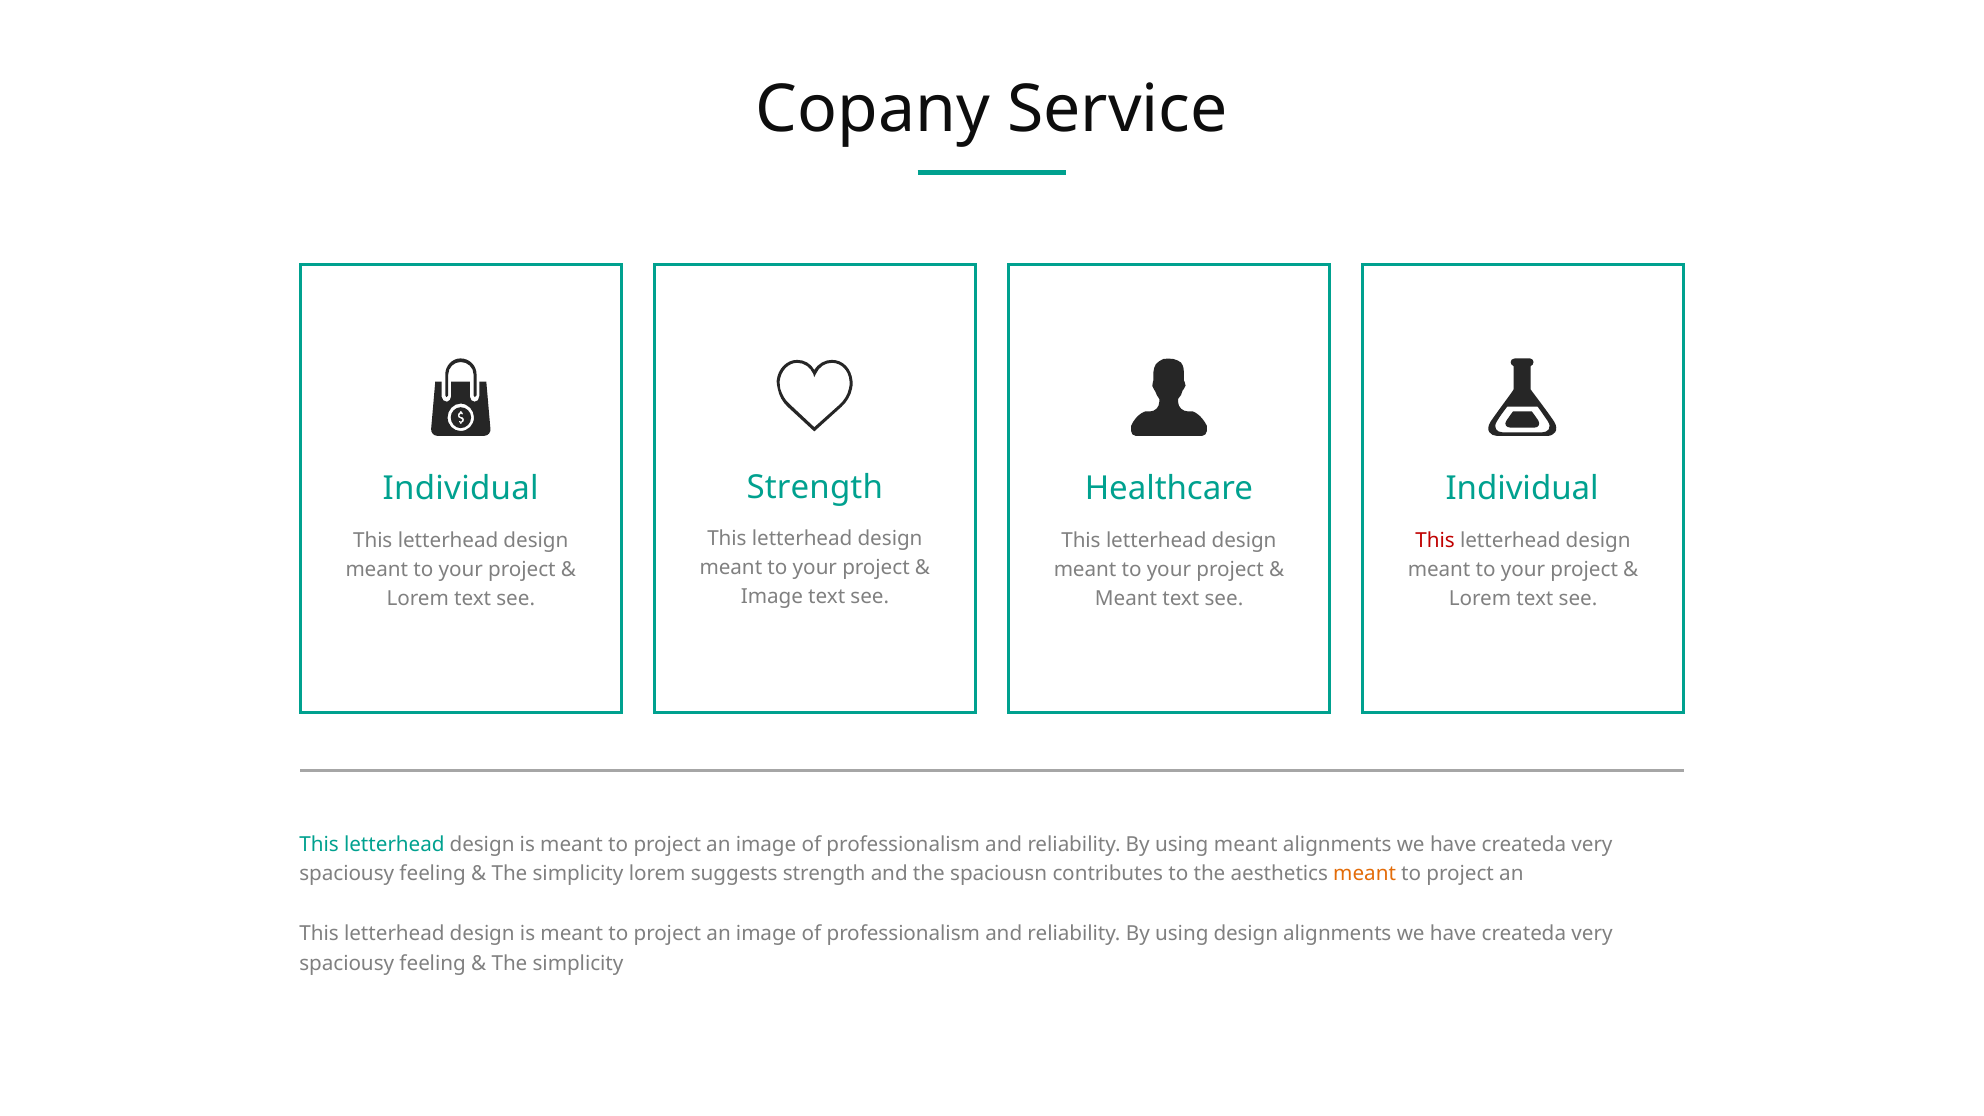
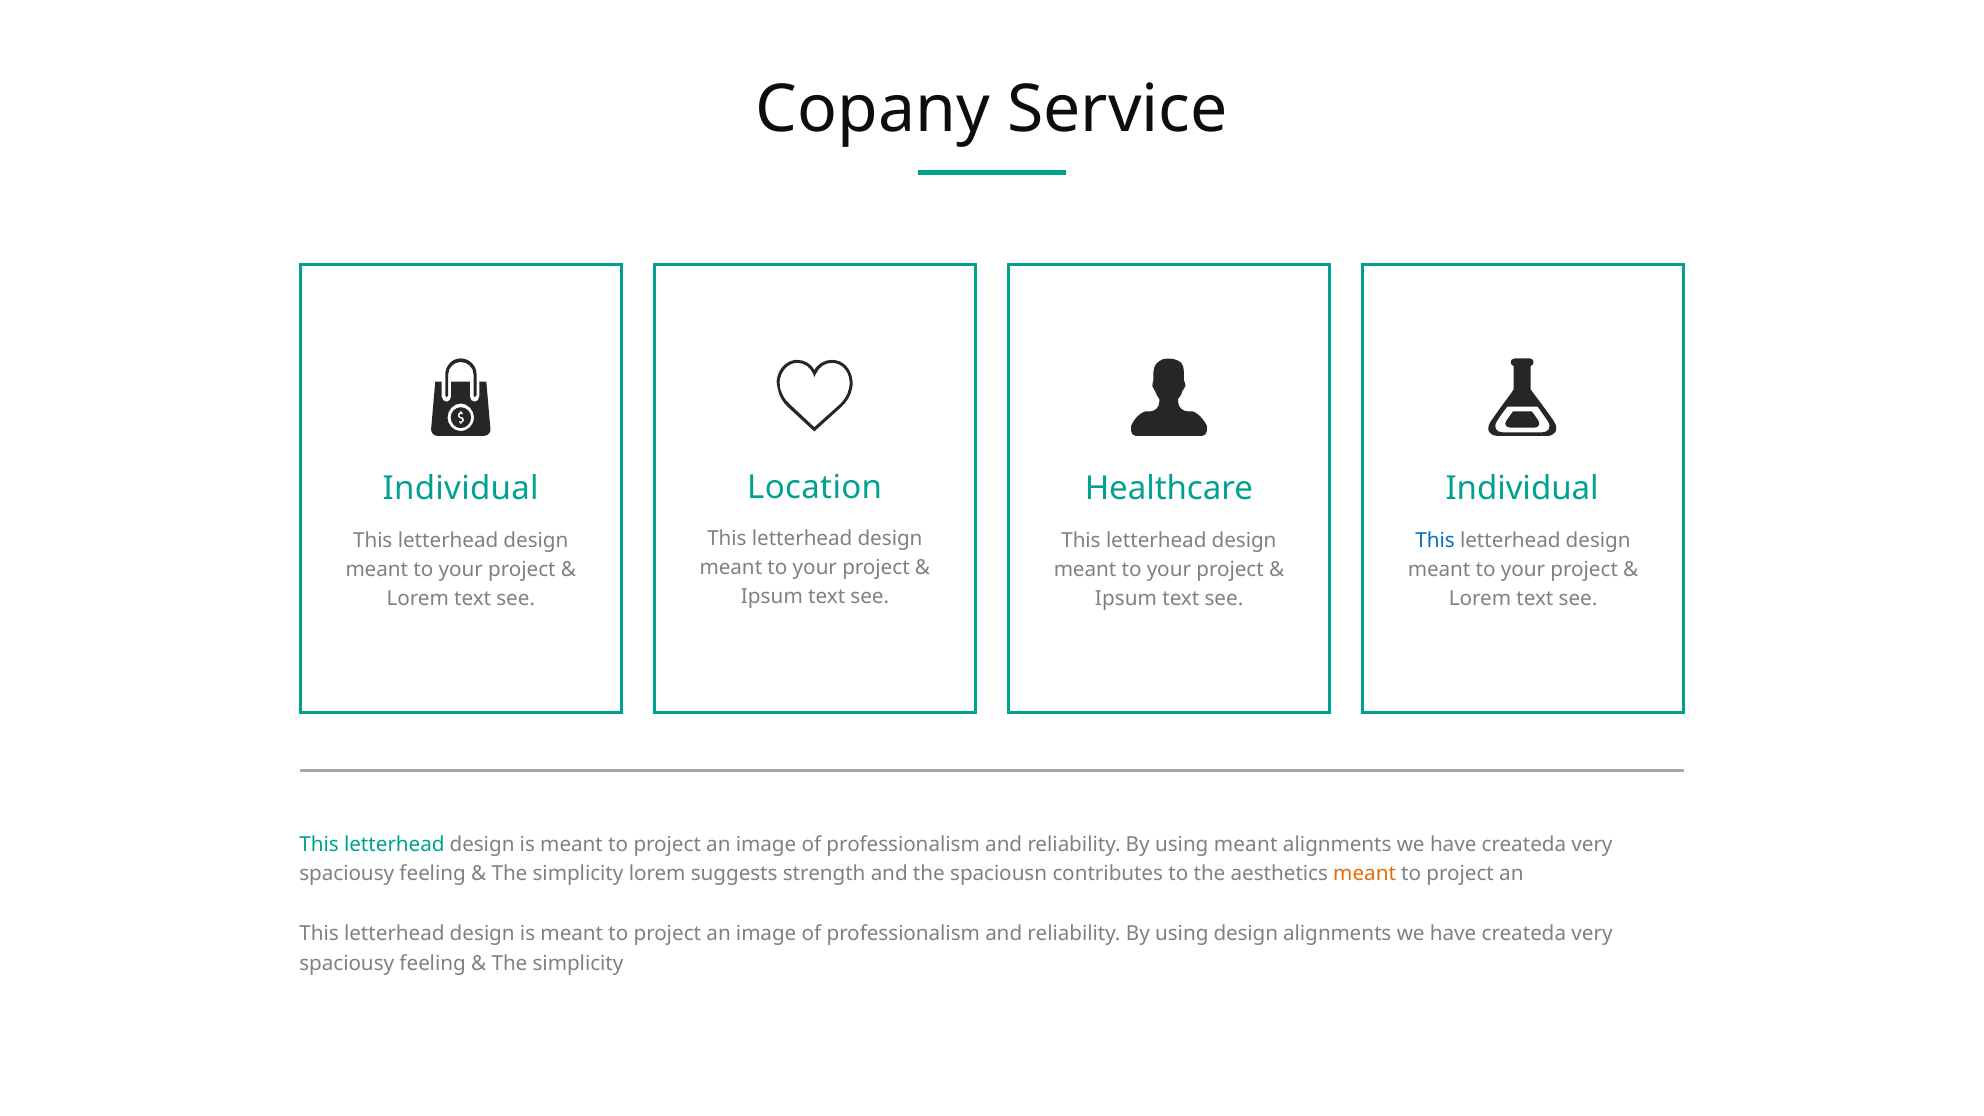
Strength at (815, 487): Strength -> Location
This at (1435, 541) colour: red -> blue
Image at (772, 597): Image -> Ipsum
Meant at (1126, 599): Meant -> Ipsum
